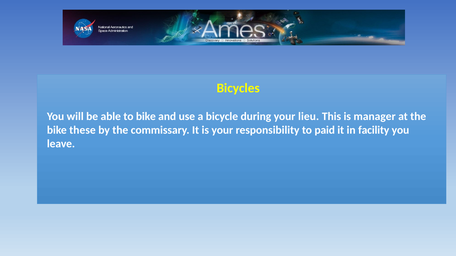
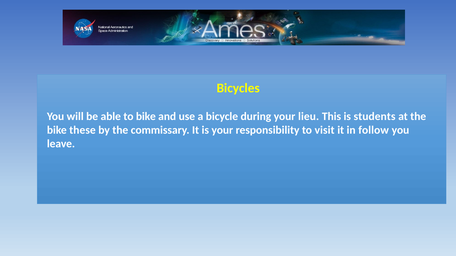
manager: manager -> students
paid: paid -> visit
facility: facility -> follow
